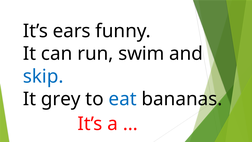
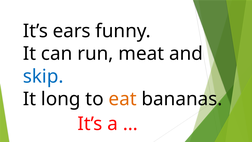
swim: swim -> meat
grey: grey -> long
eat colour: blue -> orange
